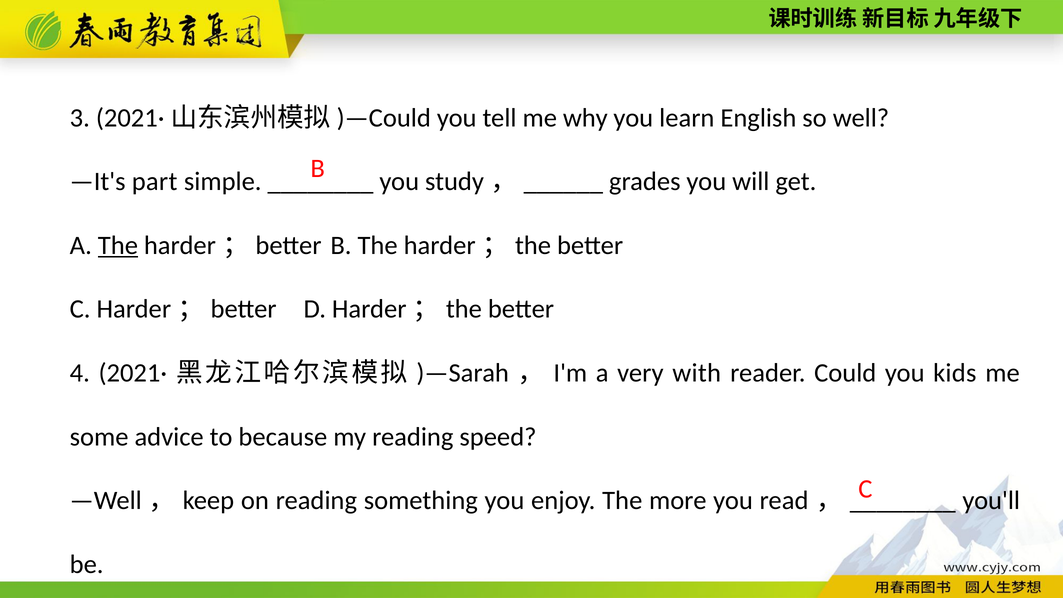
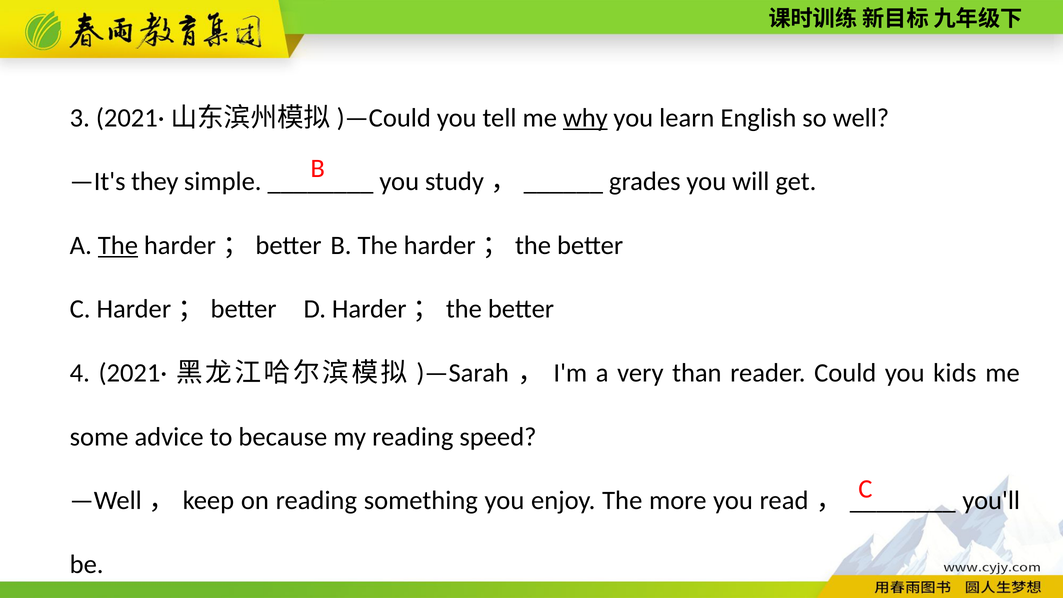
why underline: none -> present
part: part -> they
with: with -> than
